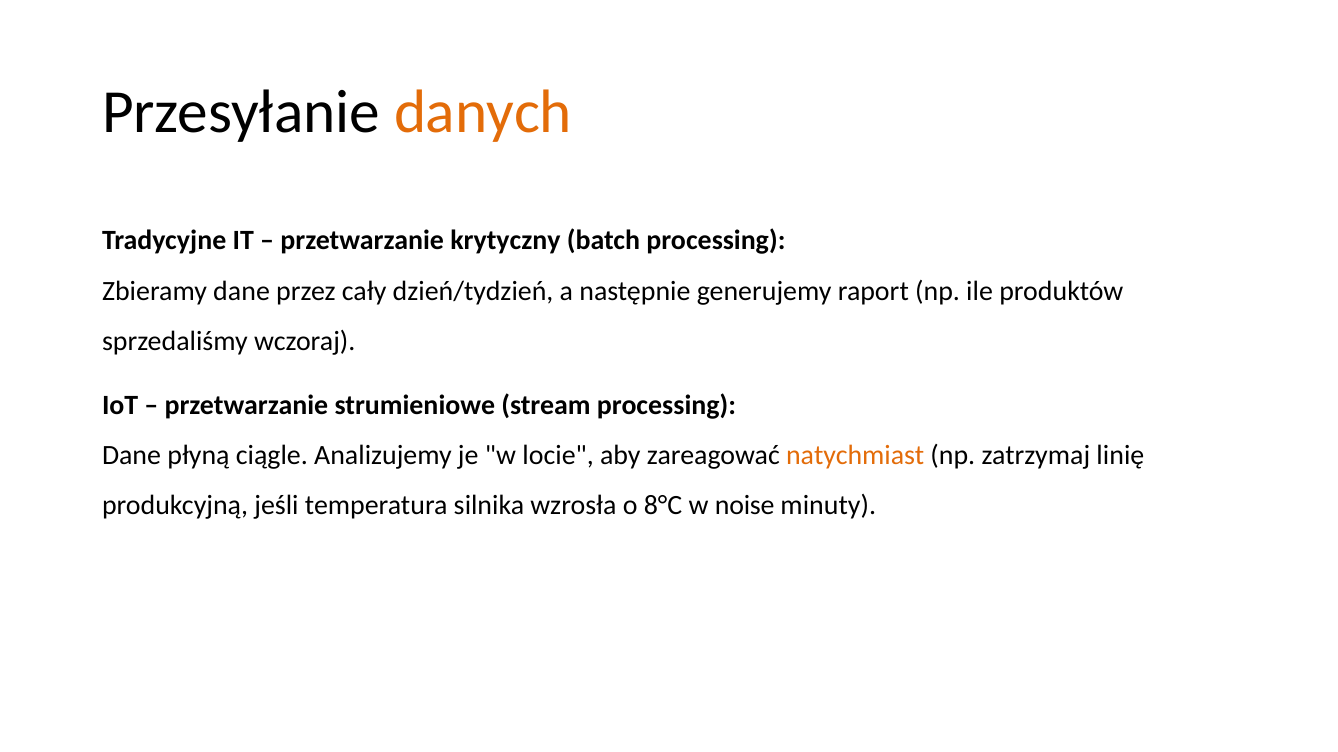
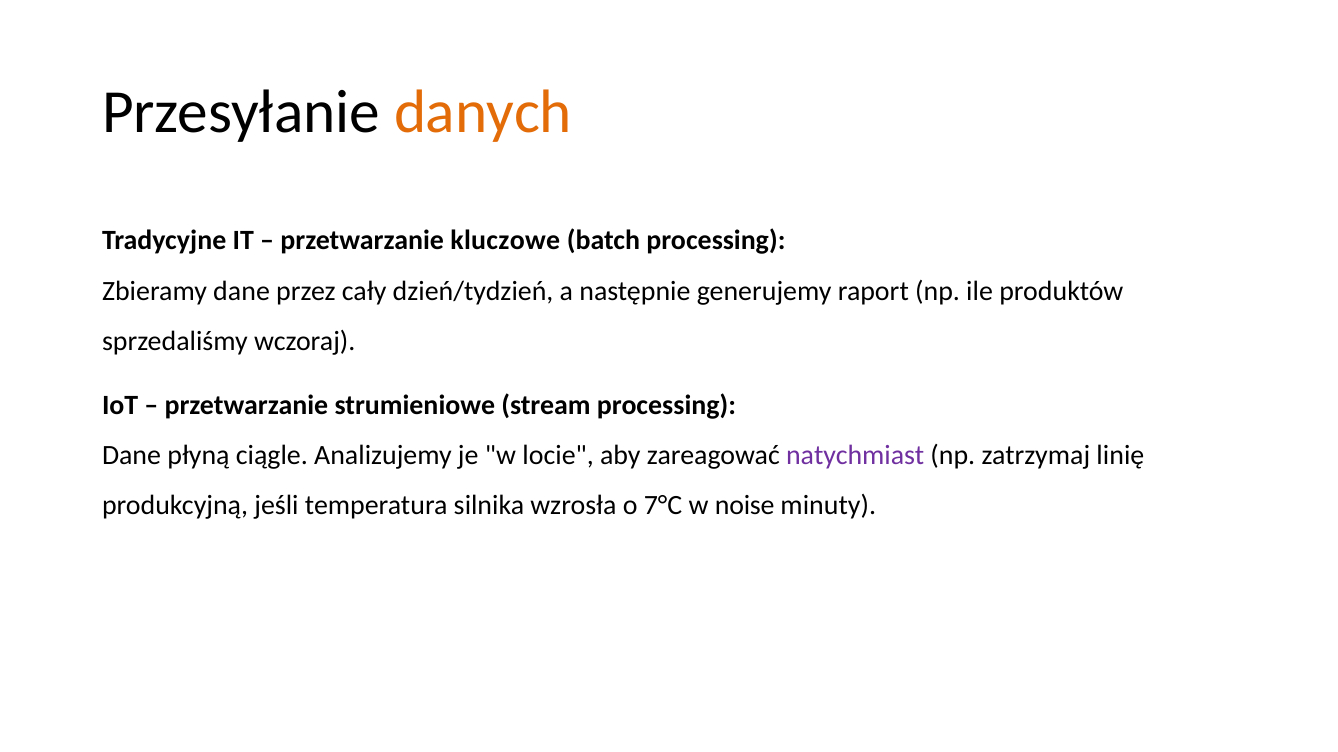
krytyczny: krytyczny -> kluczowe
natychmiast colour: orange -> purple
8°C: 8°C -> 7°C
